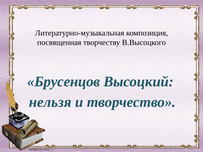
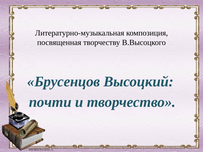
нельзя: нельзя -> почти
